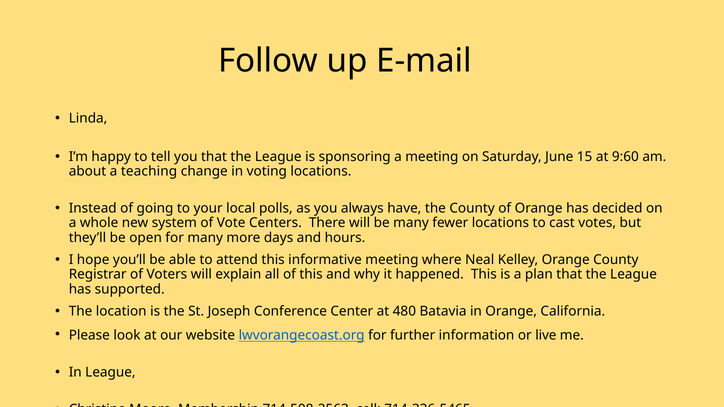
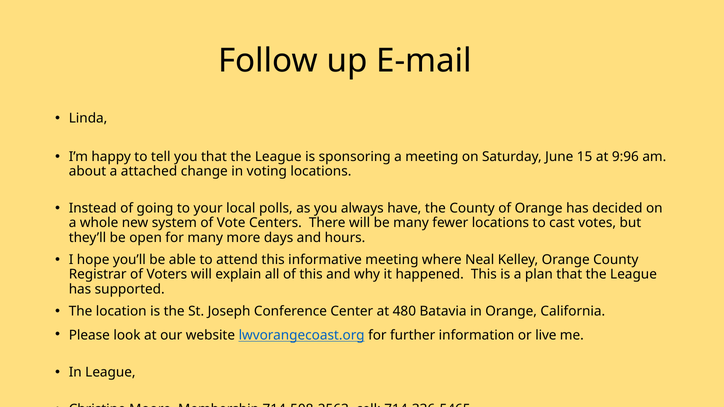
9:60: 9:60 -> 9:96
teaching: teaching -> attached
